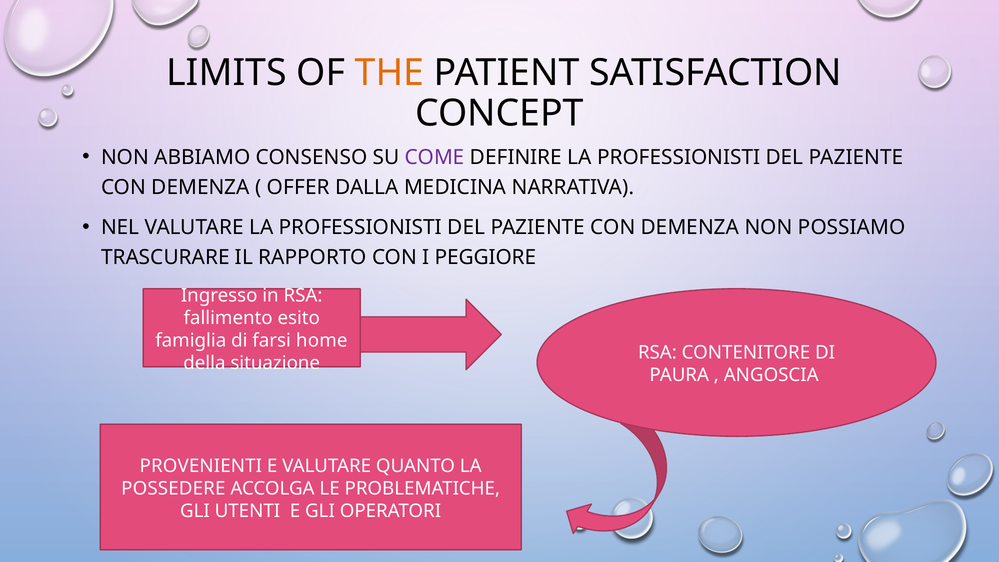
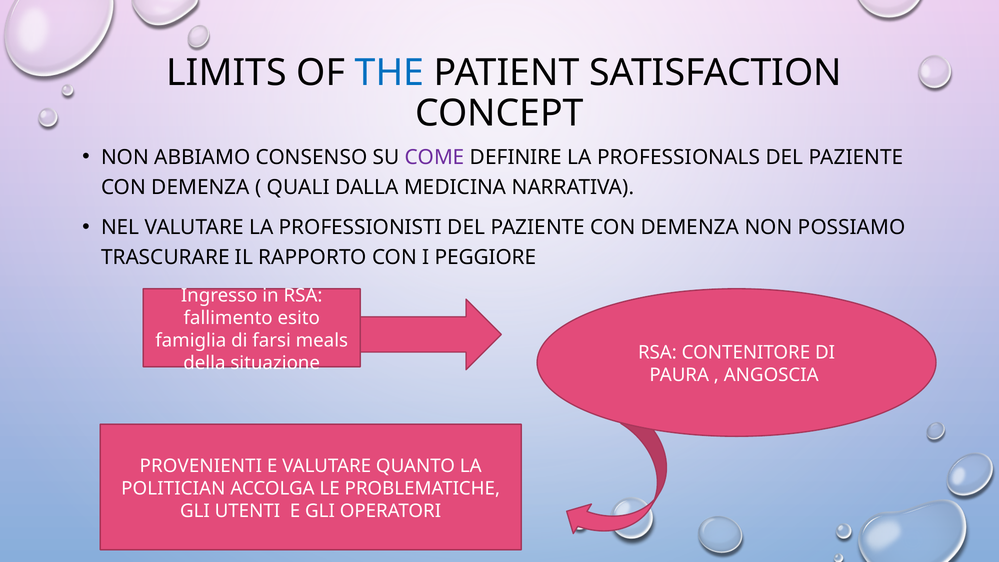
THE colour: orange -> blue
DEFINIRE LA PROFESSIONISTI: PROFESSIONISTI -> PROFESSIONALS
OFFER: OFFER -> QUALI
home: home -> meals
POSSEDERE: POSSEDERE -> POLITICIAN
